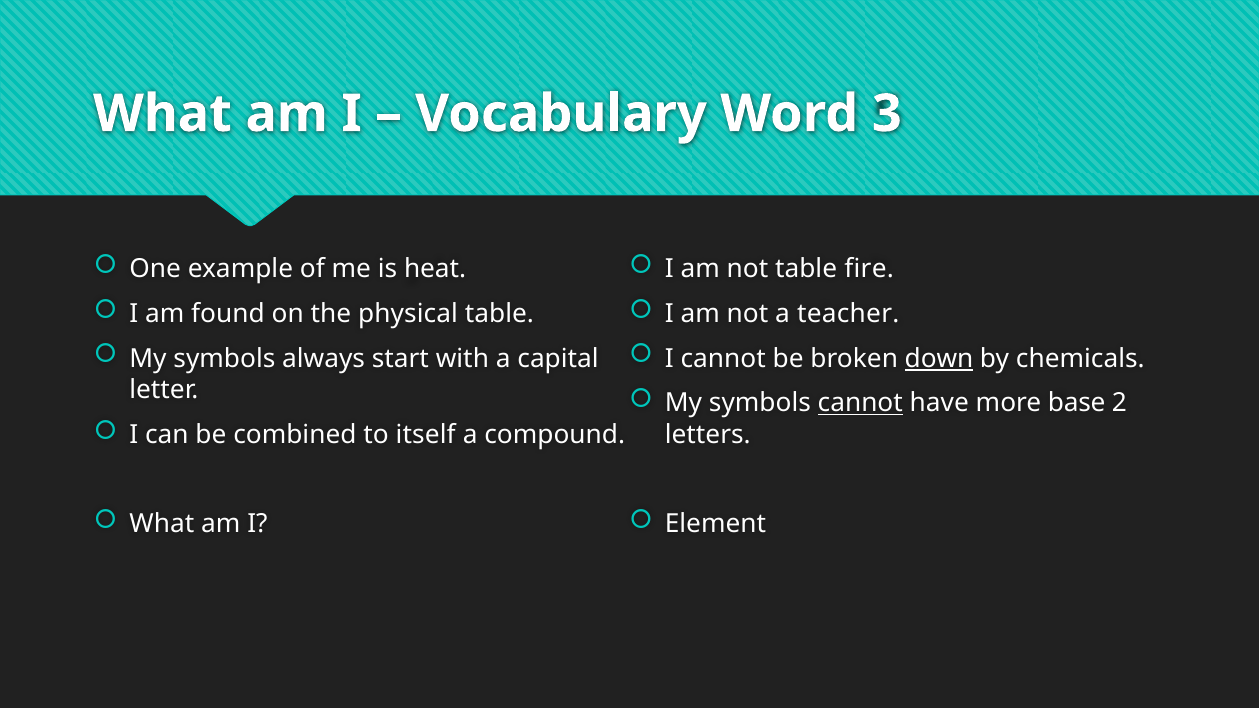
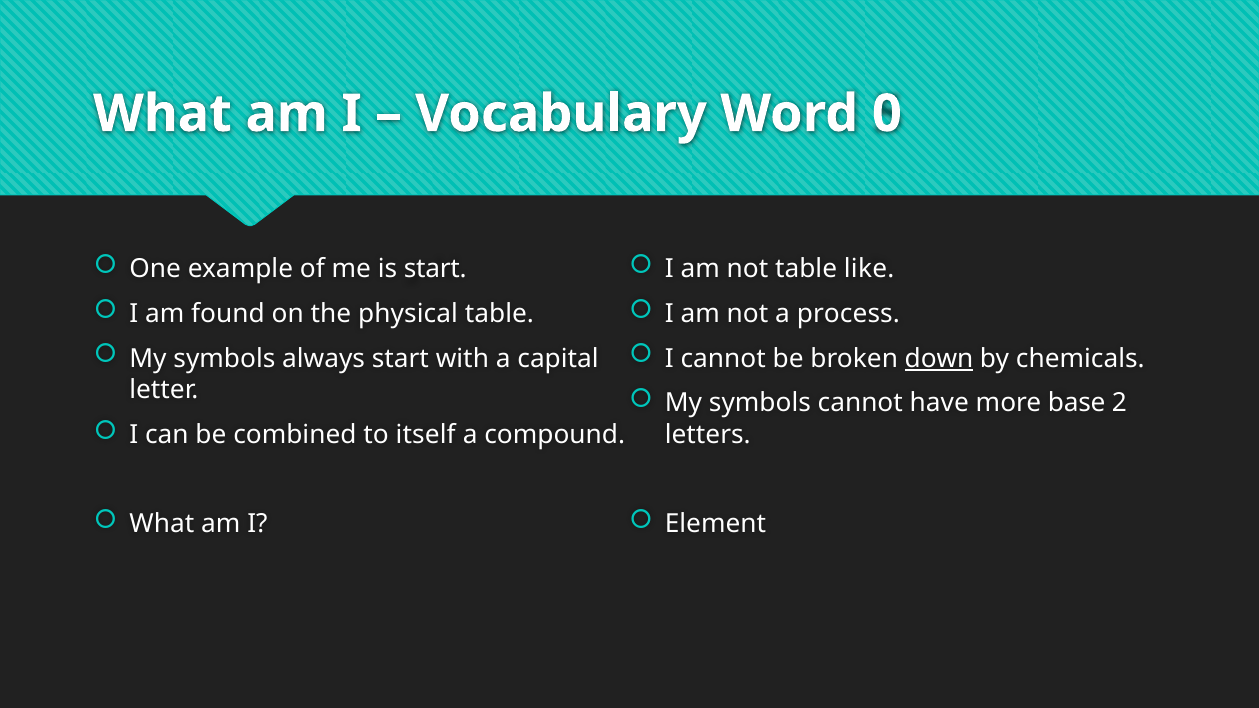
3: 3 -> 0
is heat: heat -> start
fire: fire -> like
teacher: teacher -> process
cannot at (860, 403) underline: present -> none
